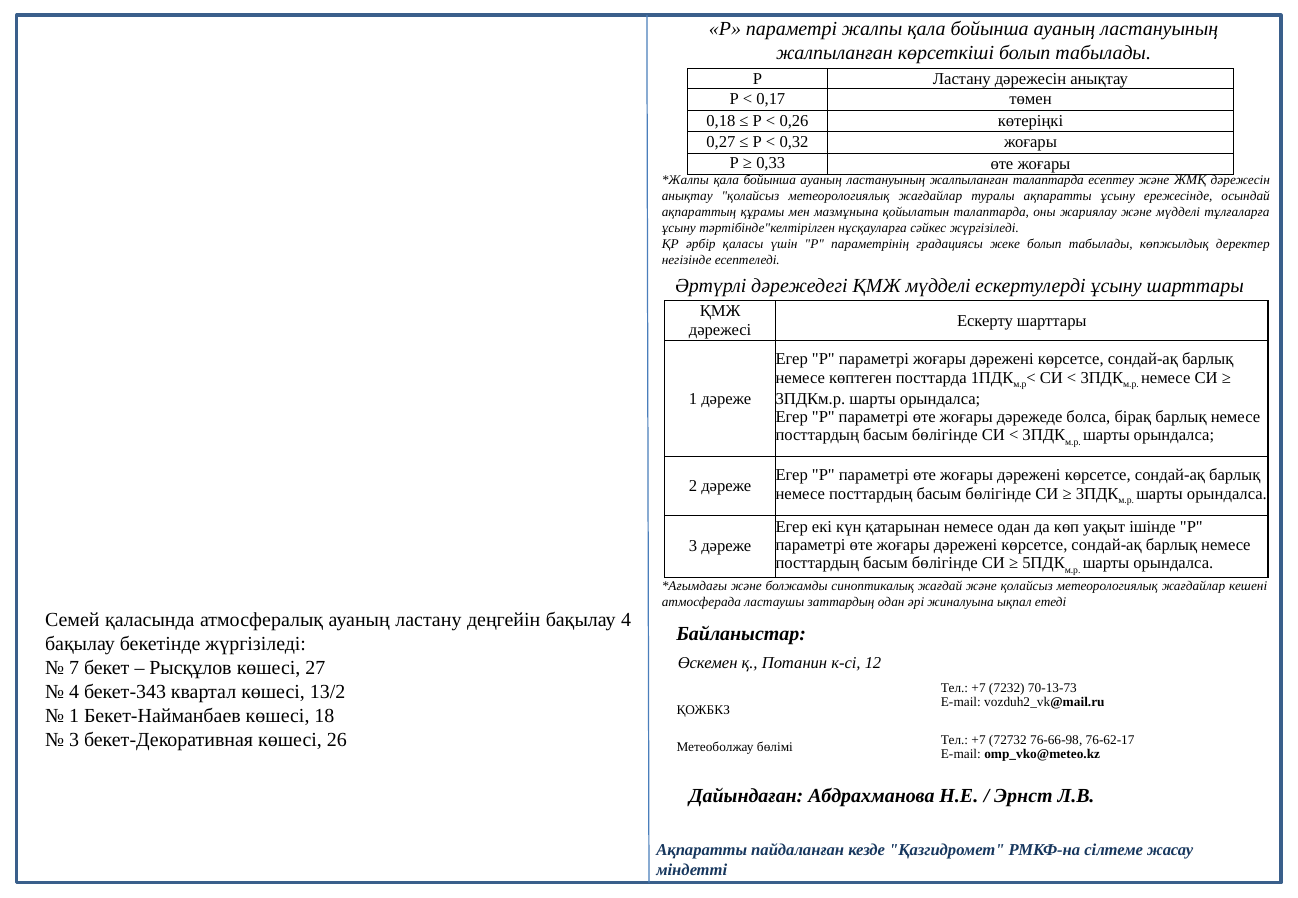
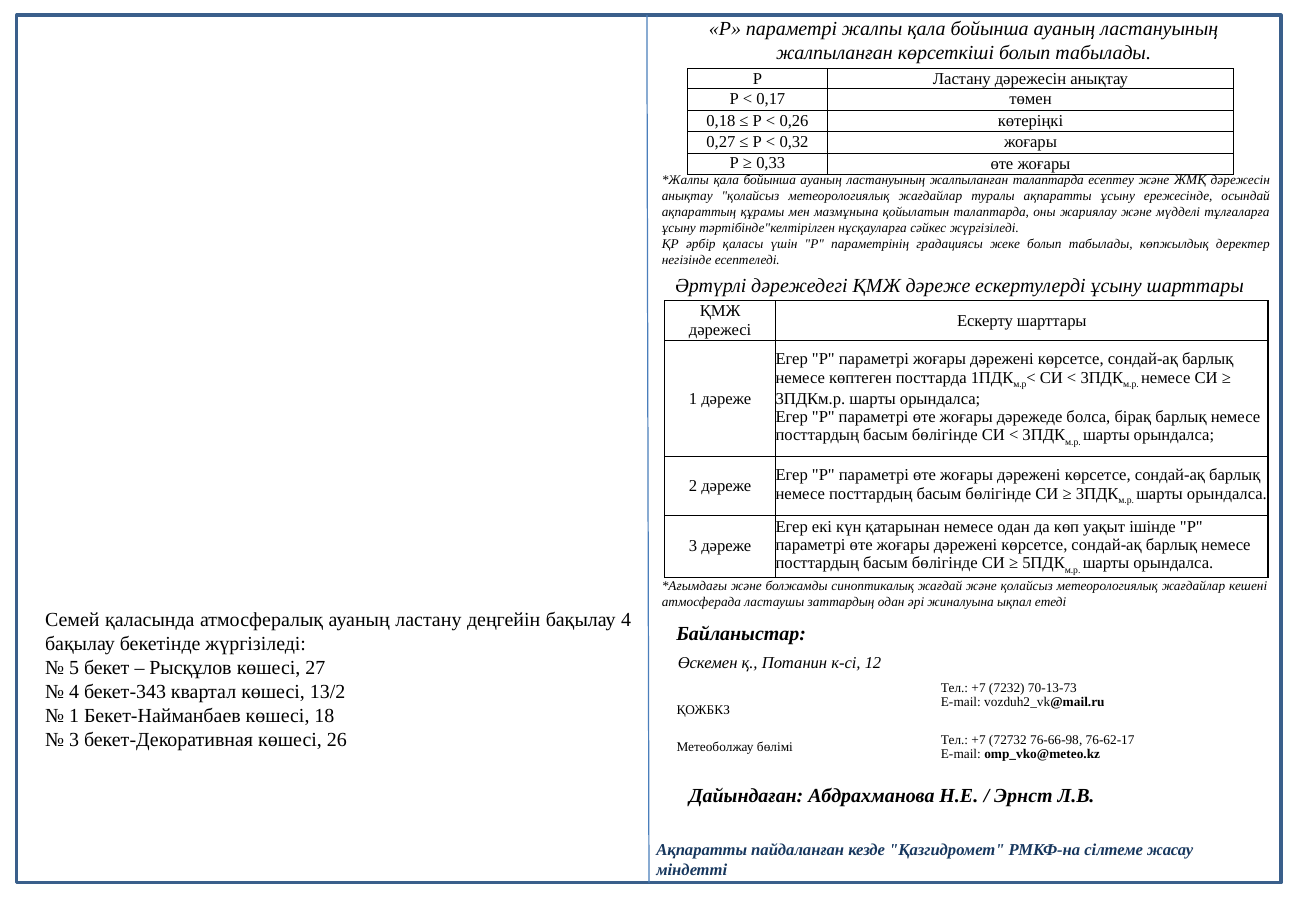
ҚМЖ мүдделі: мүдделі -> дәреже
7: 7 -> 5
